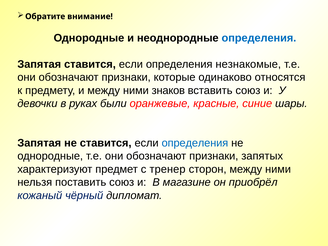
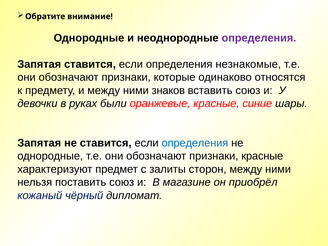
определения at (259, 38) colour: blue -> purple
признаки запятых: запятых -> красные
тренер: тренер -> залиты
